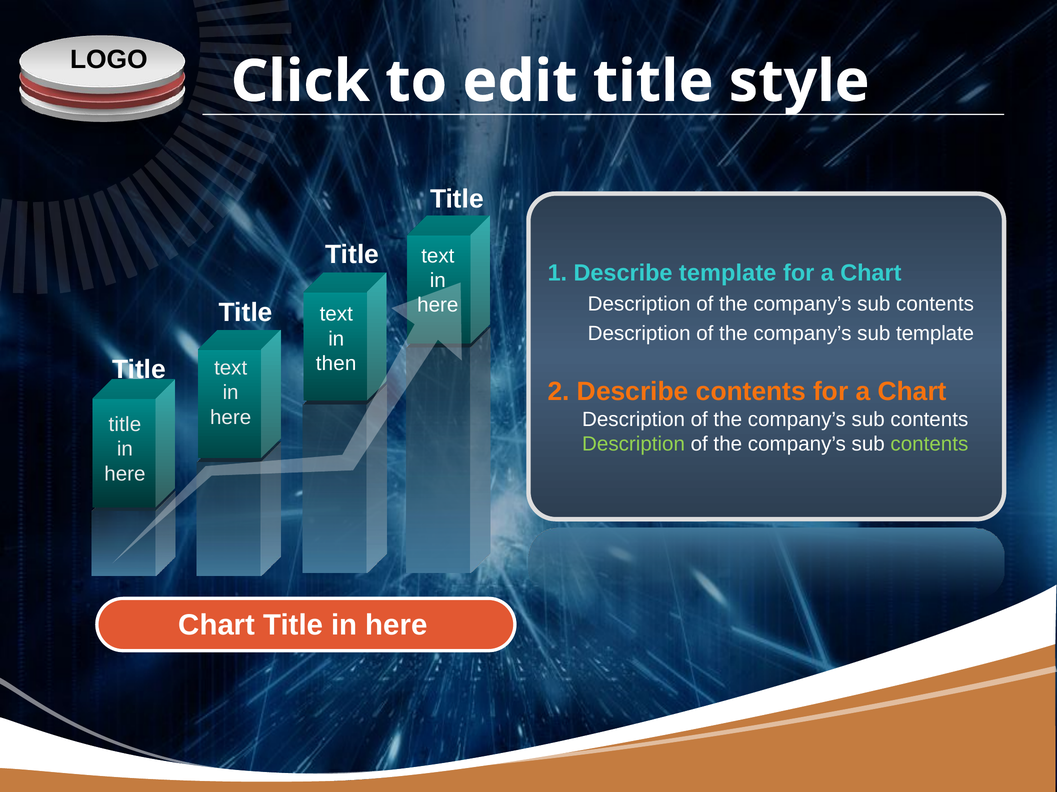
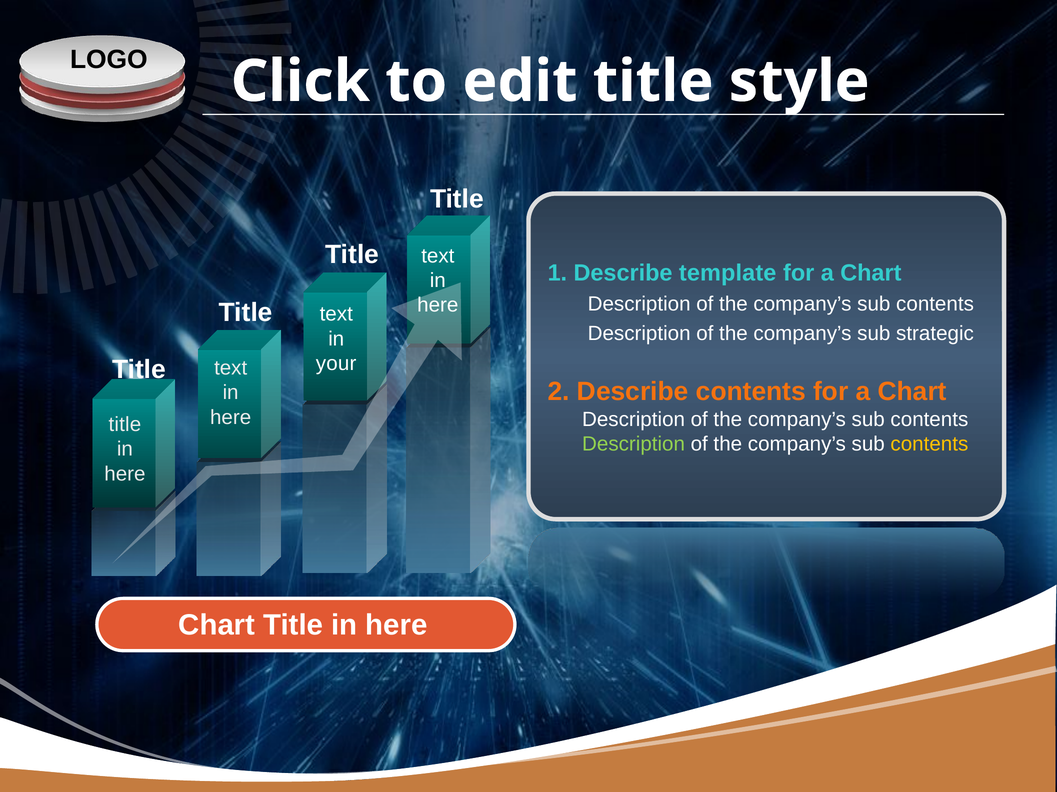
sub template: template -> strategic
then: then -> your
contents at (929, 445) colour: light green -> yellow
